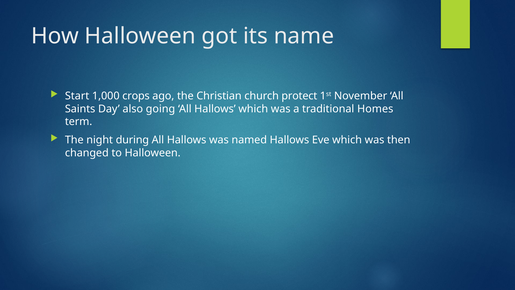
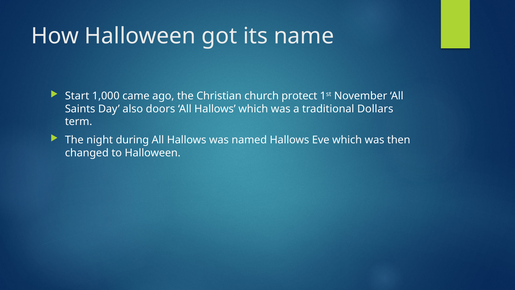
crops: crops -> came
going: going -> doors
Homes: Homes -> Dollars
